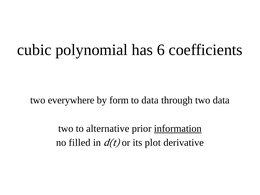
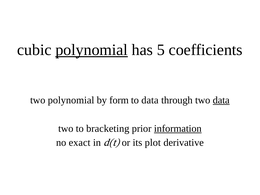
polynomial at (92, 50) underline: none -> present
6: 6 -> 5
two everywhere: everywhere -> polynomial
data at (221, 100) underline: none -> present
alternative: alternative -> bracketing
filled: filled -> exact
